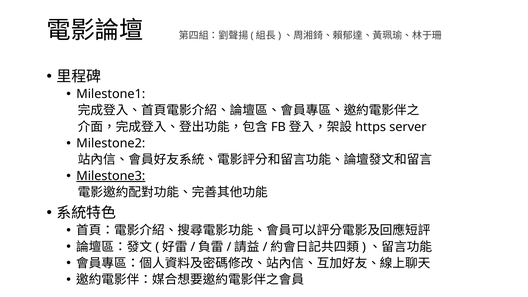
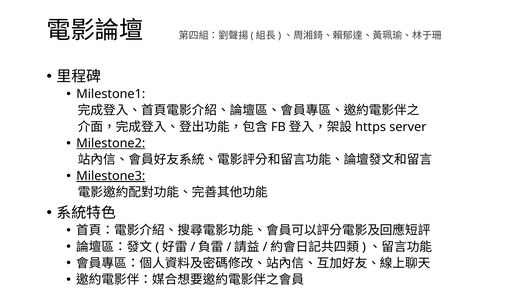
Milestone2 underline: none -> present
